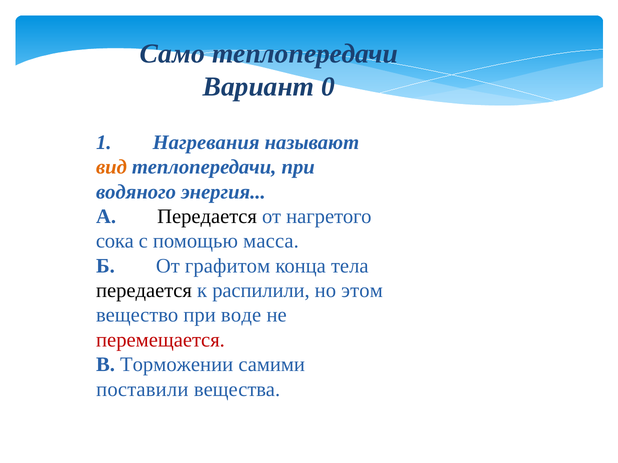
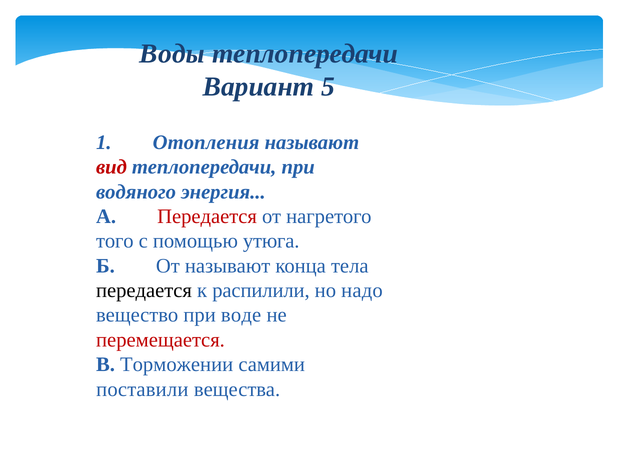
Само: Само -> Воды
0: 0 -> 5
Нагревания: Нагревания -> Отопления
вид colour: orange -> red
Передается at (207, 217) colour: black -> red
сока: сока -> того
масса: масса -> утюга
От графитом: графитом -> называют
этом: этом -> надо
